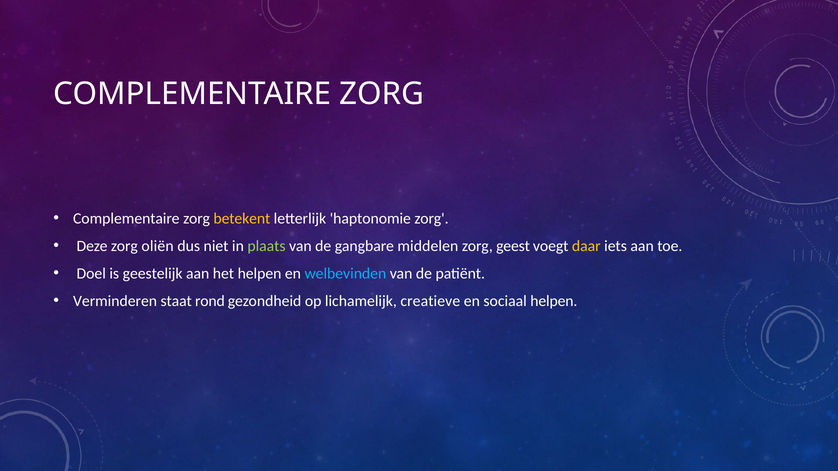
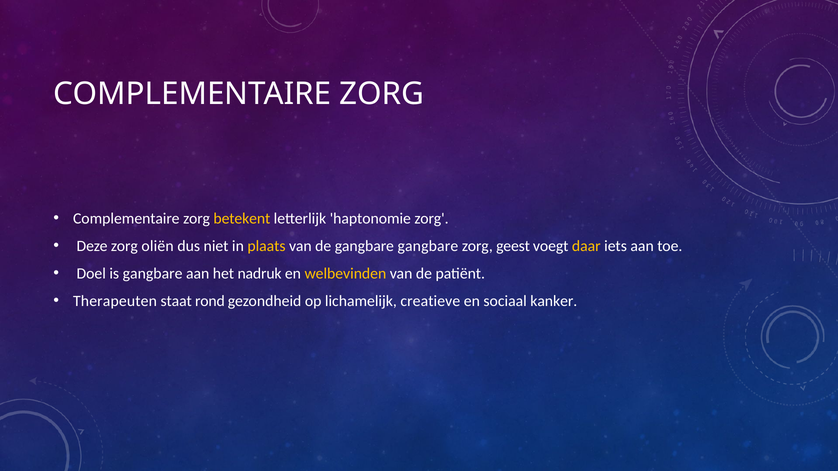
plaats colour: light green -> yellow
gangbare middelen: middelen -> gangbare
is geestelijk: geestelijk -> gangbare
het helpen: helpen -> nadruk
welbevinden colour: light blue -> yellow
Verminderen: Verminderen -> Therapeuten
sociaal helpen: helpen -> kanker
